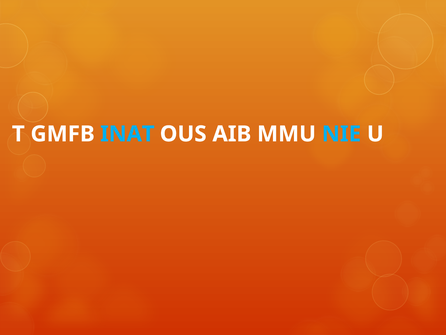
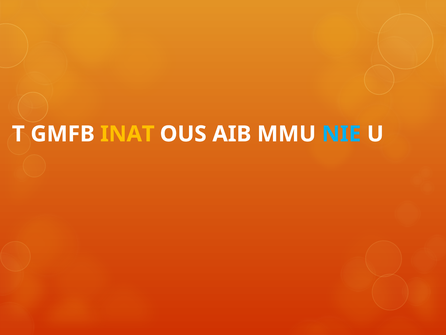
INAT colour: light blue -> yellow
